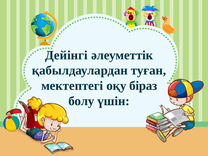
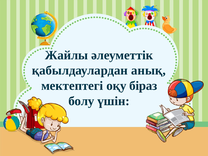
Дейінгі: Дейінгі -> Жайлы
туған: туған -> анық
